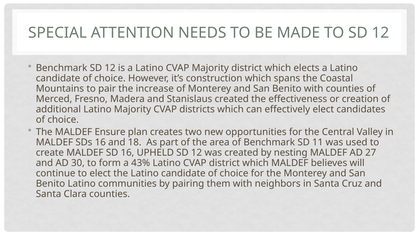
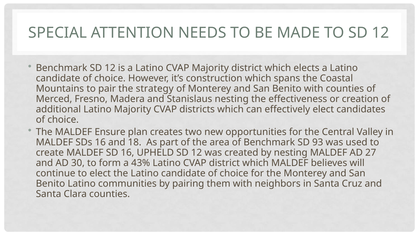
increase: increase -> strategy
Stanislaus created: created -> nesting
11: 11 -> 93
